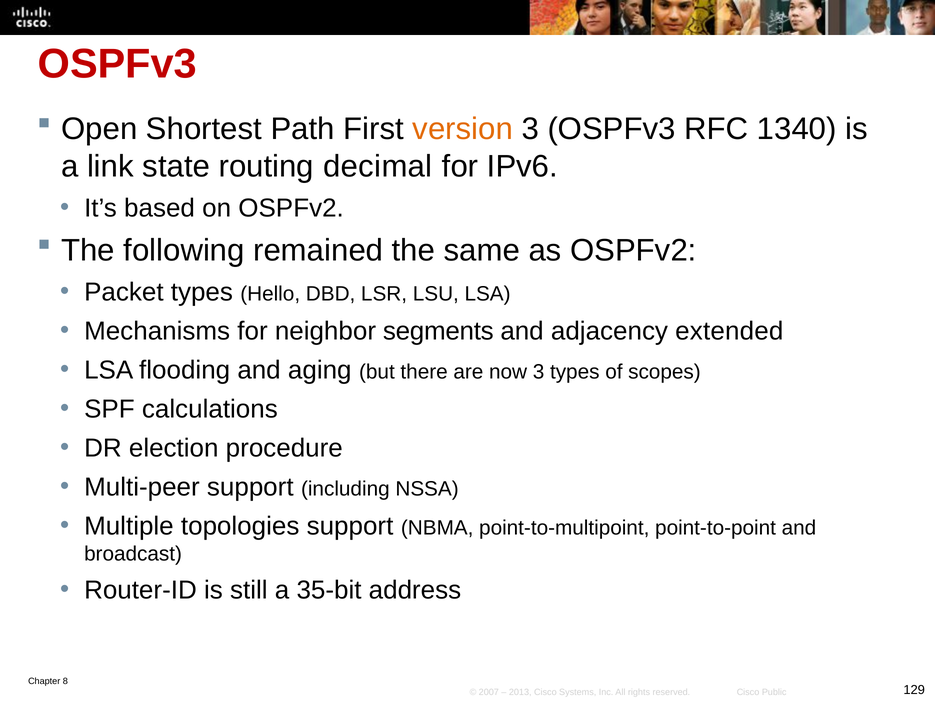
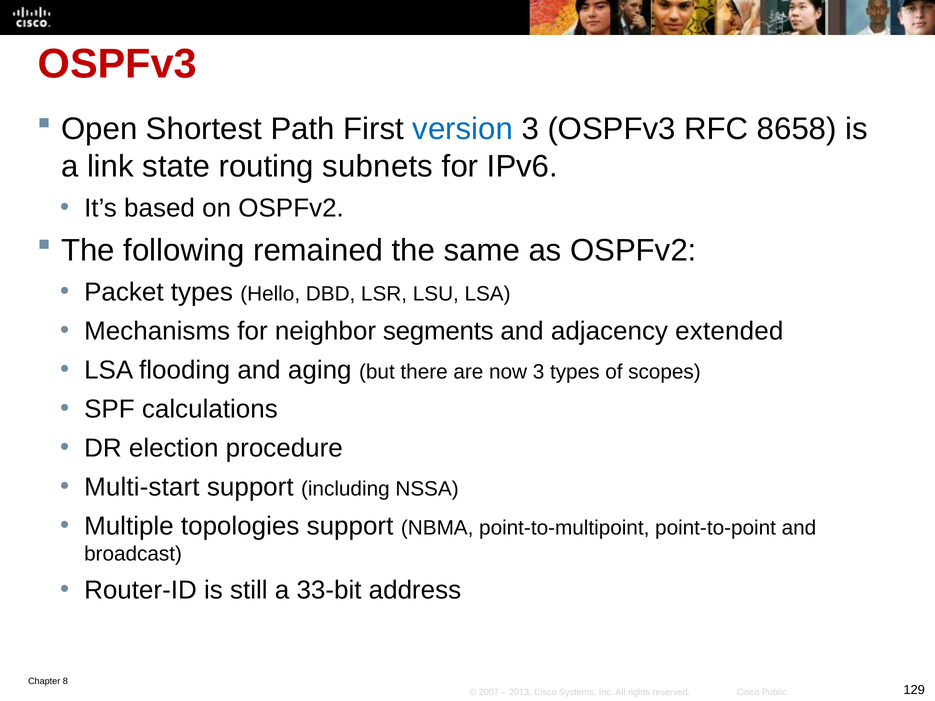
version colour: orange -> blue
1340: 1340 -> 8658
decimal: decimal -> subnets
Multi-peer: Multi-peer -> Multi-start
35-bit: 35-bit -> 33-bit
